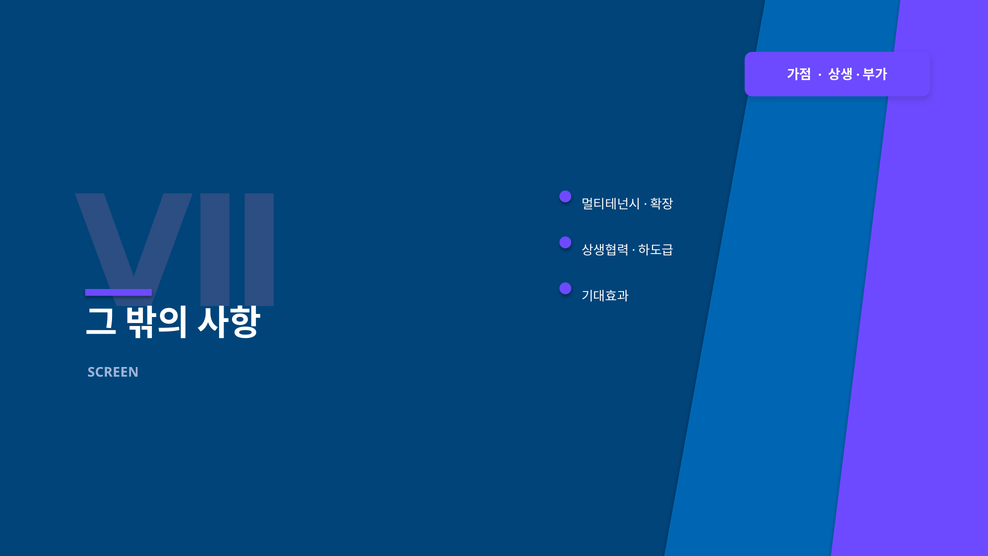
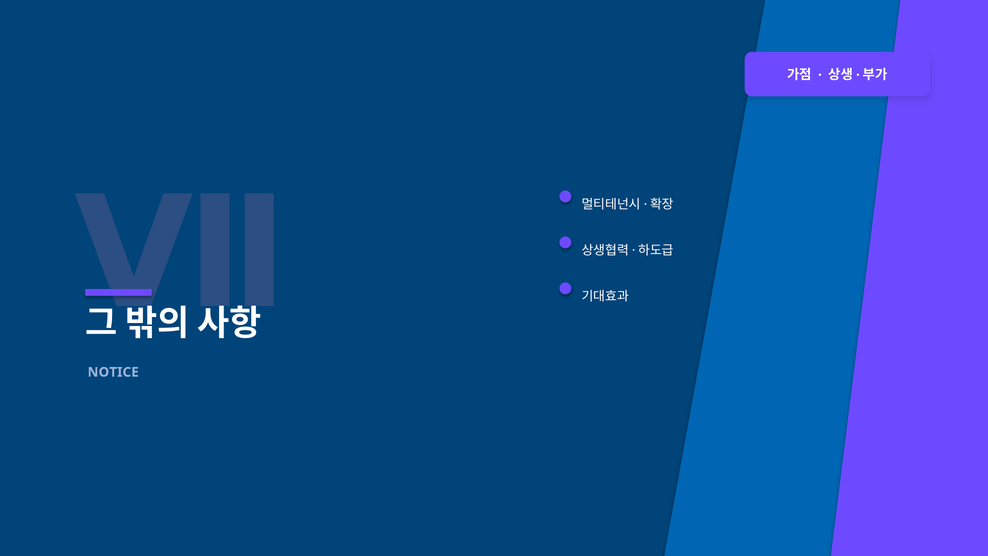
SCREEN: SCREEN -> NOTICE
